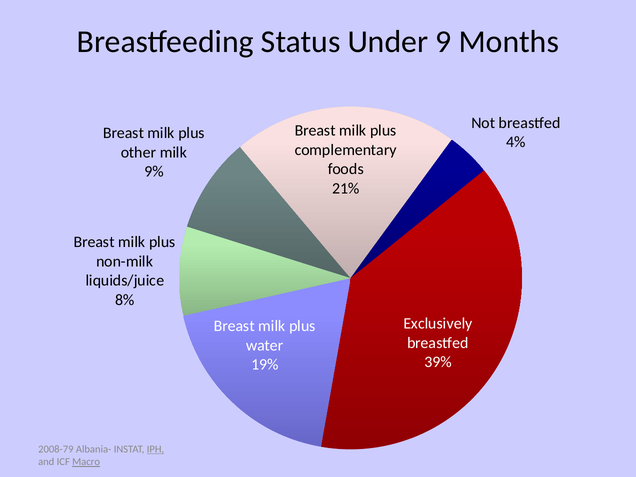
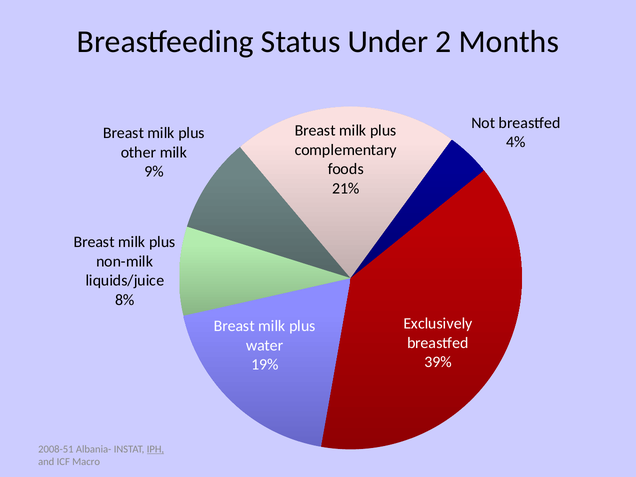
9: 9 -> 2
2008-79: 2008-79 -> 2008-51
Macro underline: present -> none
